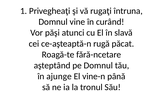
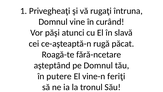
ajunge: ajunge -> putere
până: până -> feriţi
